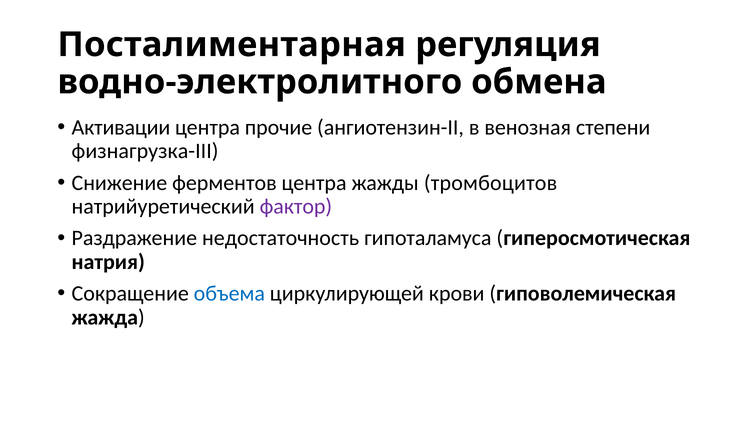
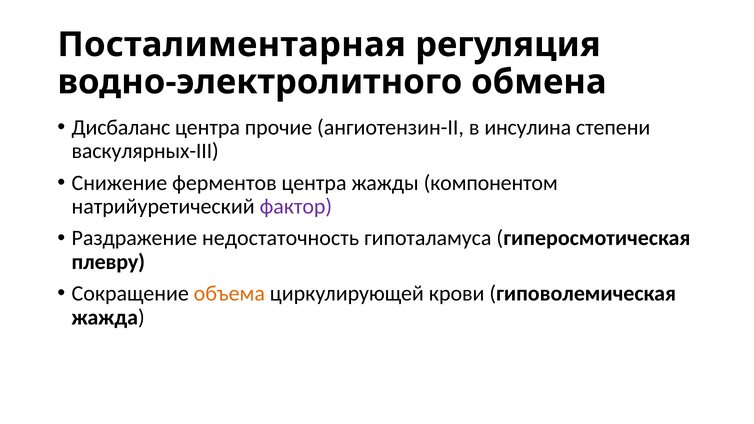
Активации: Активации -> Дисбаланс
венозная: венозная -> инсулина
физнагрузка-III: физнагрузка-III -> васкулярных-III
тромбоцитов: тромбоцитов -> компонентом
натрия: натрия -> плевру
объема colour: blue -> orange
